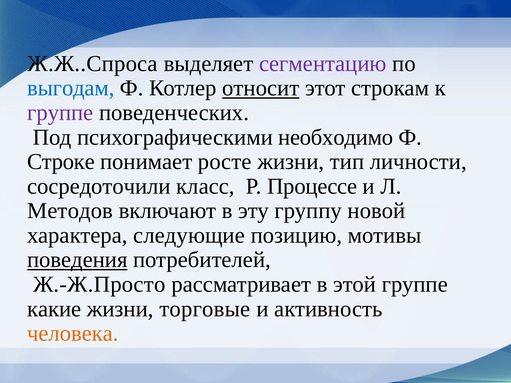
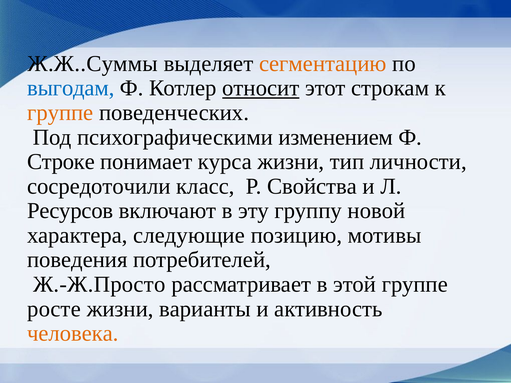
Ж.Ж..Спроса: Ж.Ж..Спроса -> Ж.Ж..Суммы
сегментацию colour: purple -> orange
группе at (60, 113) colour: purple -> orange
необходимо: необходимо -> изменением
росте: росте -> курса
Процессе: Процессе -> Свойства
Методов: Методов -> Ресурсов
поведения underline: present -> none
какие: какие -> росте
торговые: торговые -> варианты
